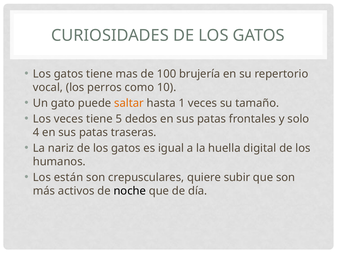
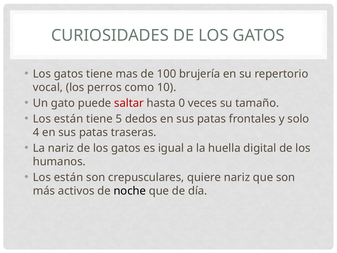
saltar colour: orange -> red
1: 1 -> 0
veces at (69, 119): veces -> están
quiere subir: subir -> nariz
